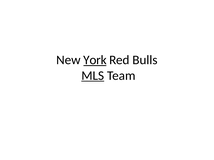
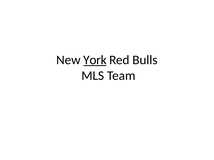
MLS underline: present -> none
